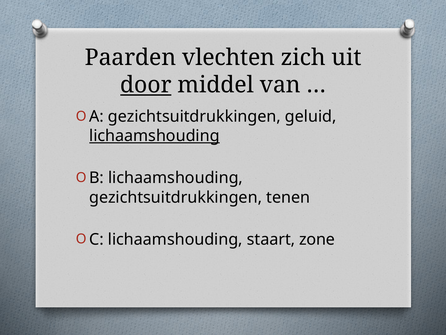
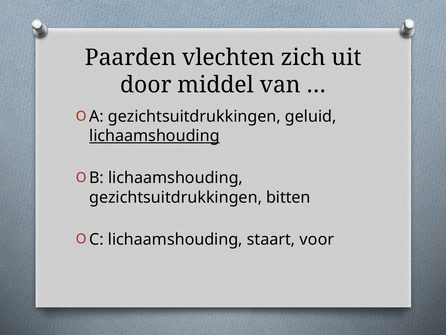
door underline: present -> none
tenen: tenen -> bitten
zone: zone -> voor
